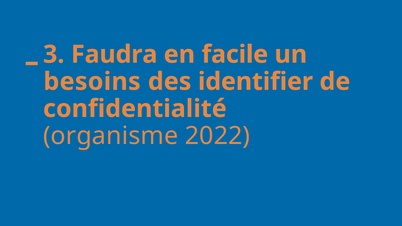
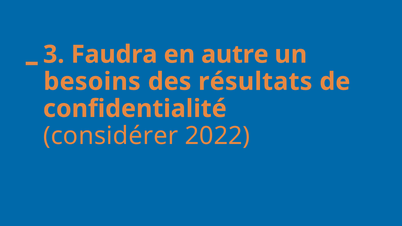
facile: facile -> autre
identifier: identifier -> résultats
organisme: organisme -> considérer
